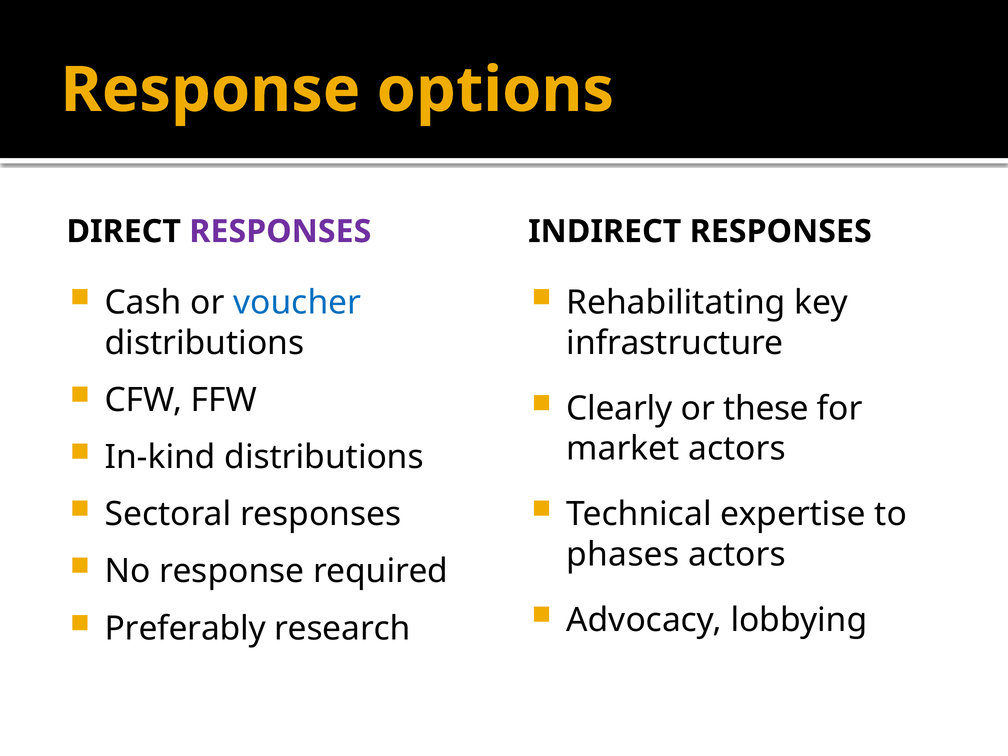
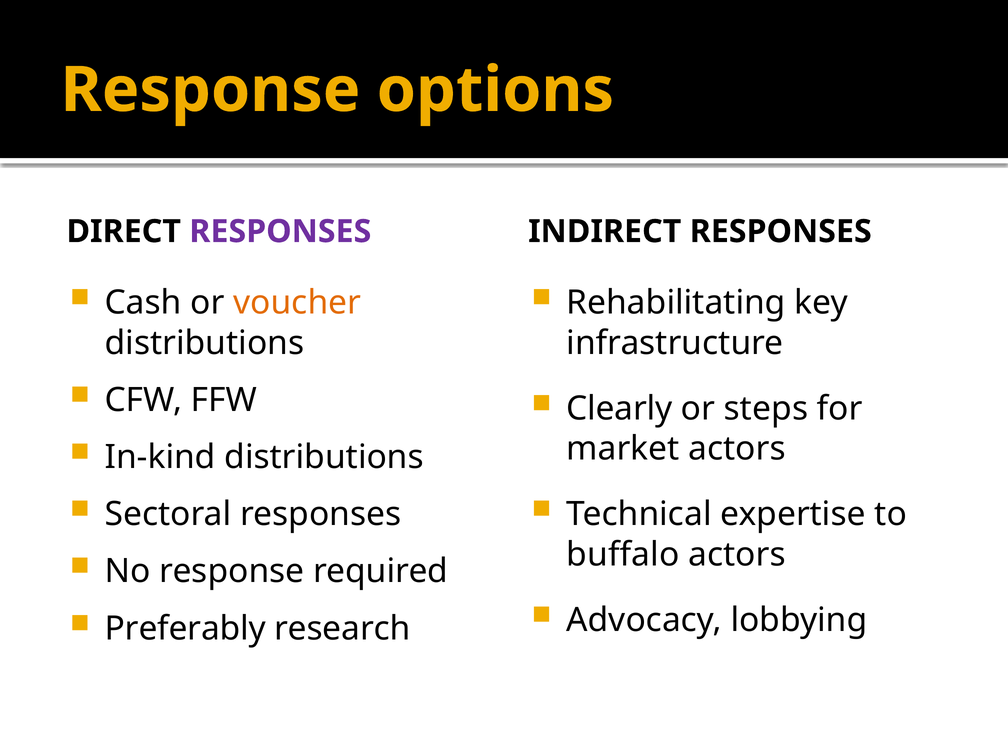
voucher colour: blue -> orange
these: these -> steps
phases: phases -> buffalo
